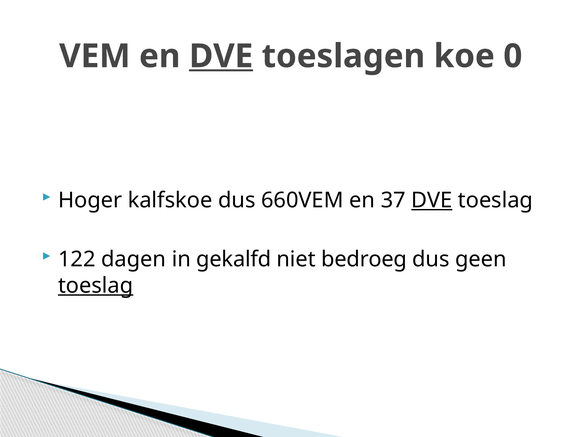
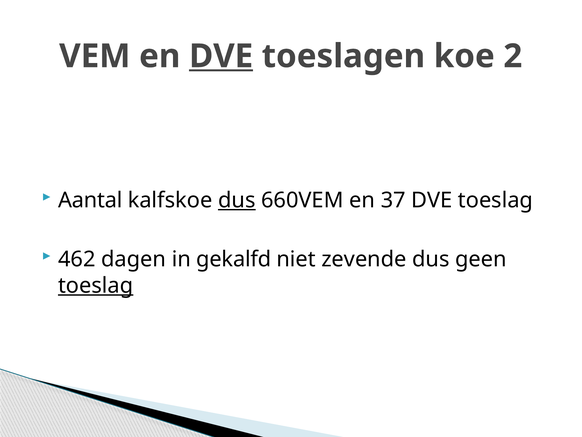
0: 0 -> 2
Hoger: Hoger -> Aantal
dus at (237, 200) underline: none -> present
DVE at (432, 200) underline: present -> none
122: 122 -> 462
bedroeg: bedroeg -> zevende
